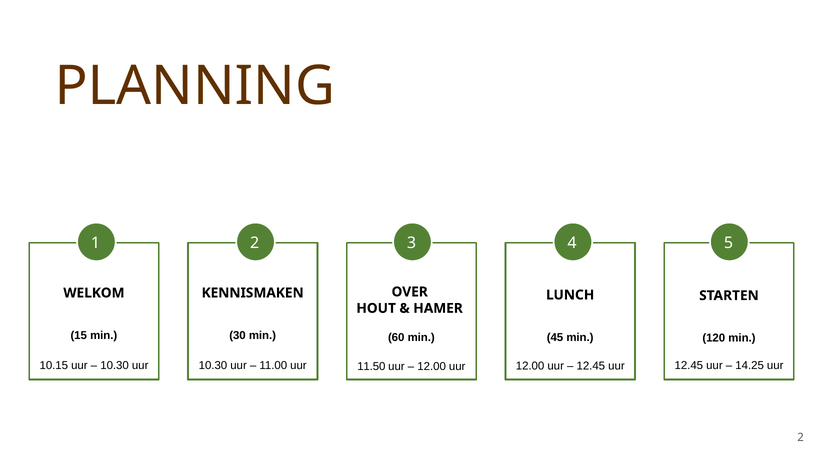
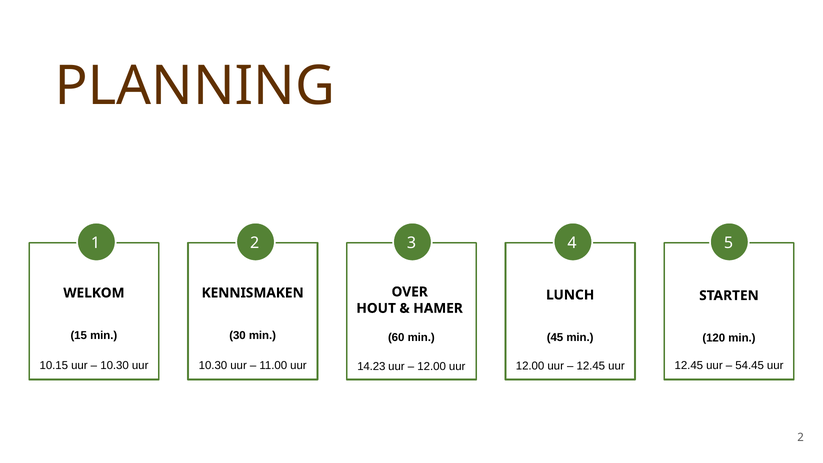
14.25: 14.25 -> 54.45
11.50: 11.50 -> 14.23
